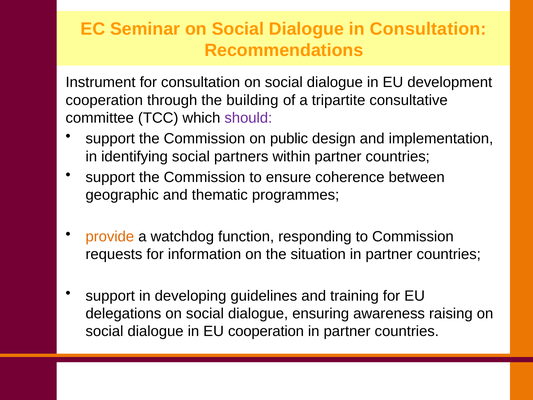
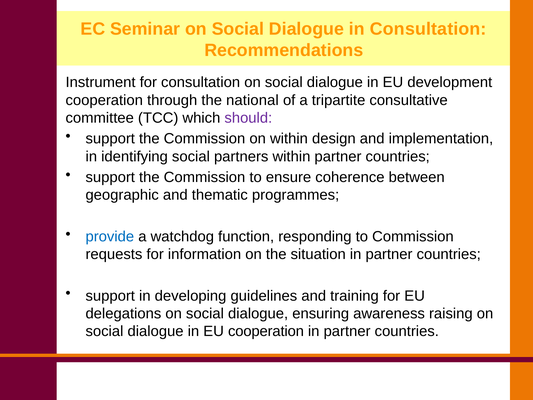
building: building -> national
on public: public -> within
provide colour: orange -> blue
